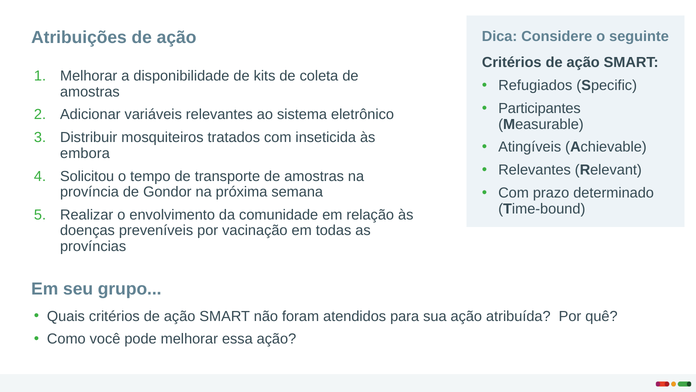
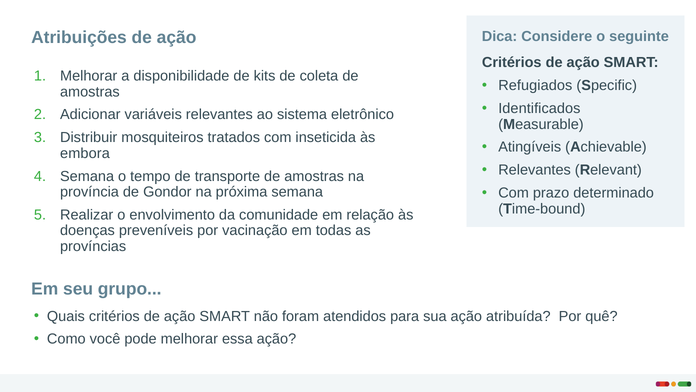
Participantes: Participantes -> Identificados
Solicitou at (87, 176): Solicitou -> Semana
